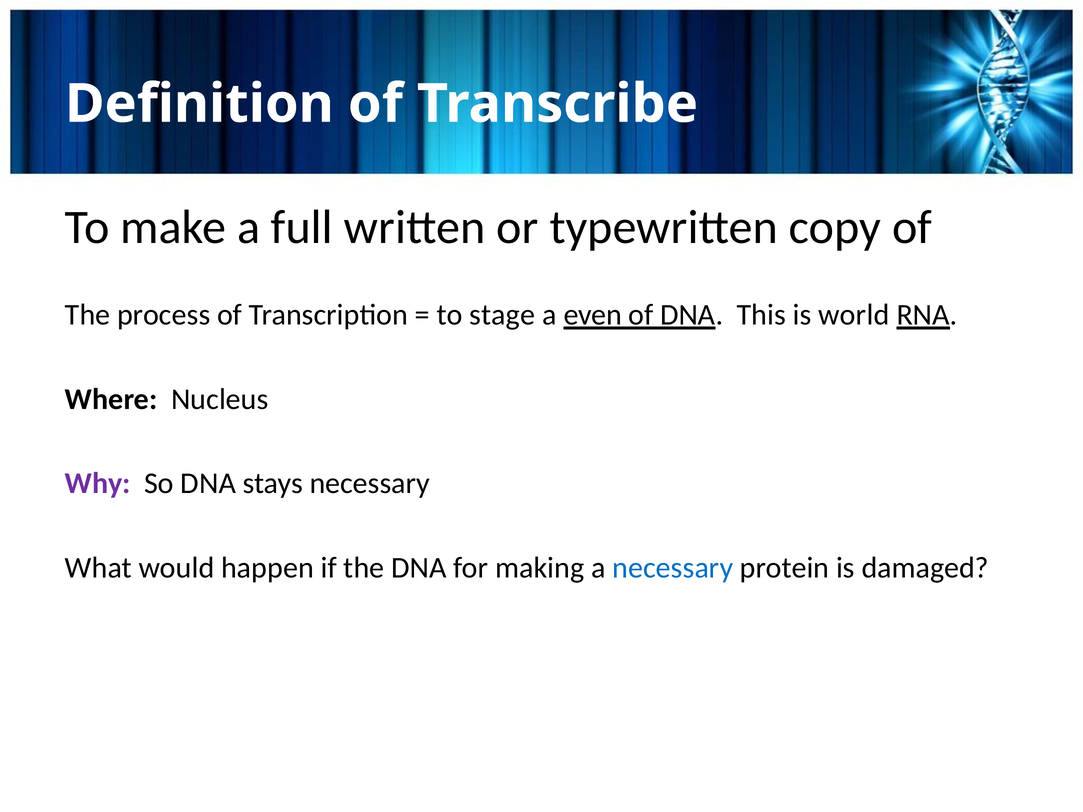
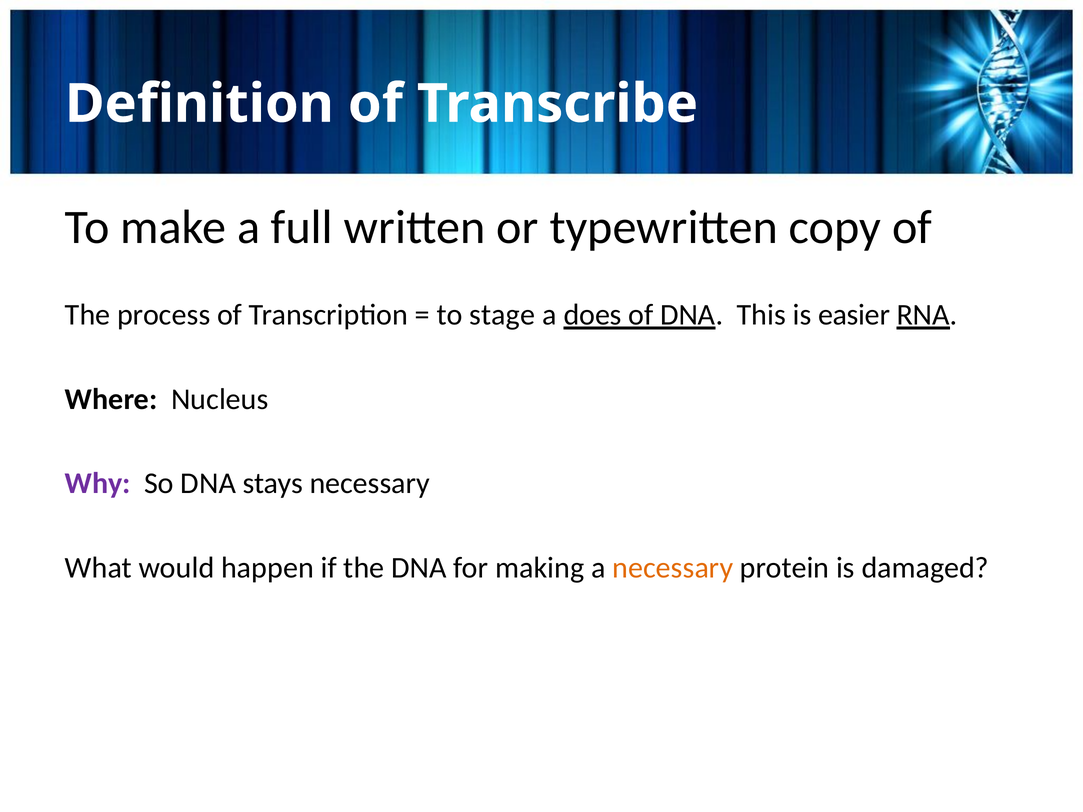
even: even -> does
world: world -> easier
necessary at (673, 568) colour: blue -> orange
